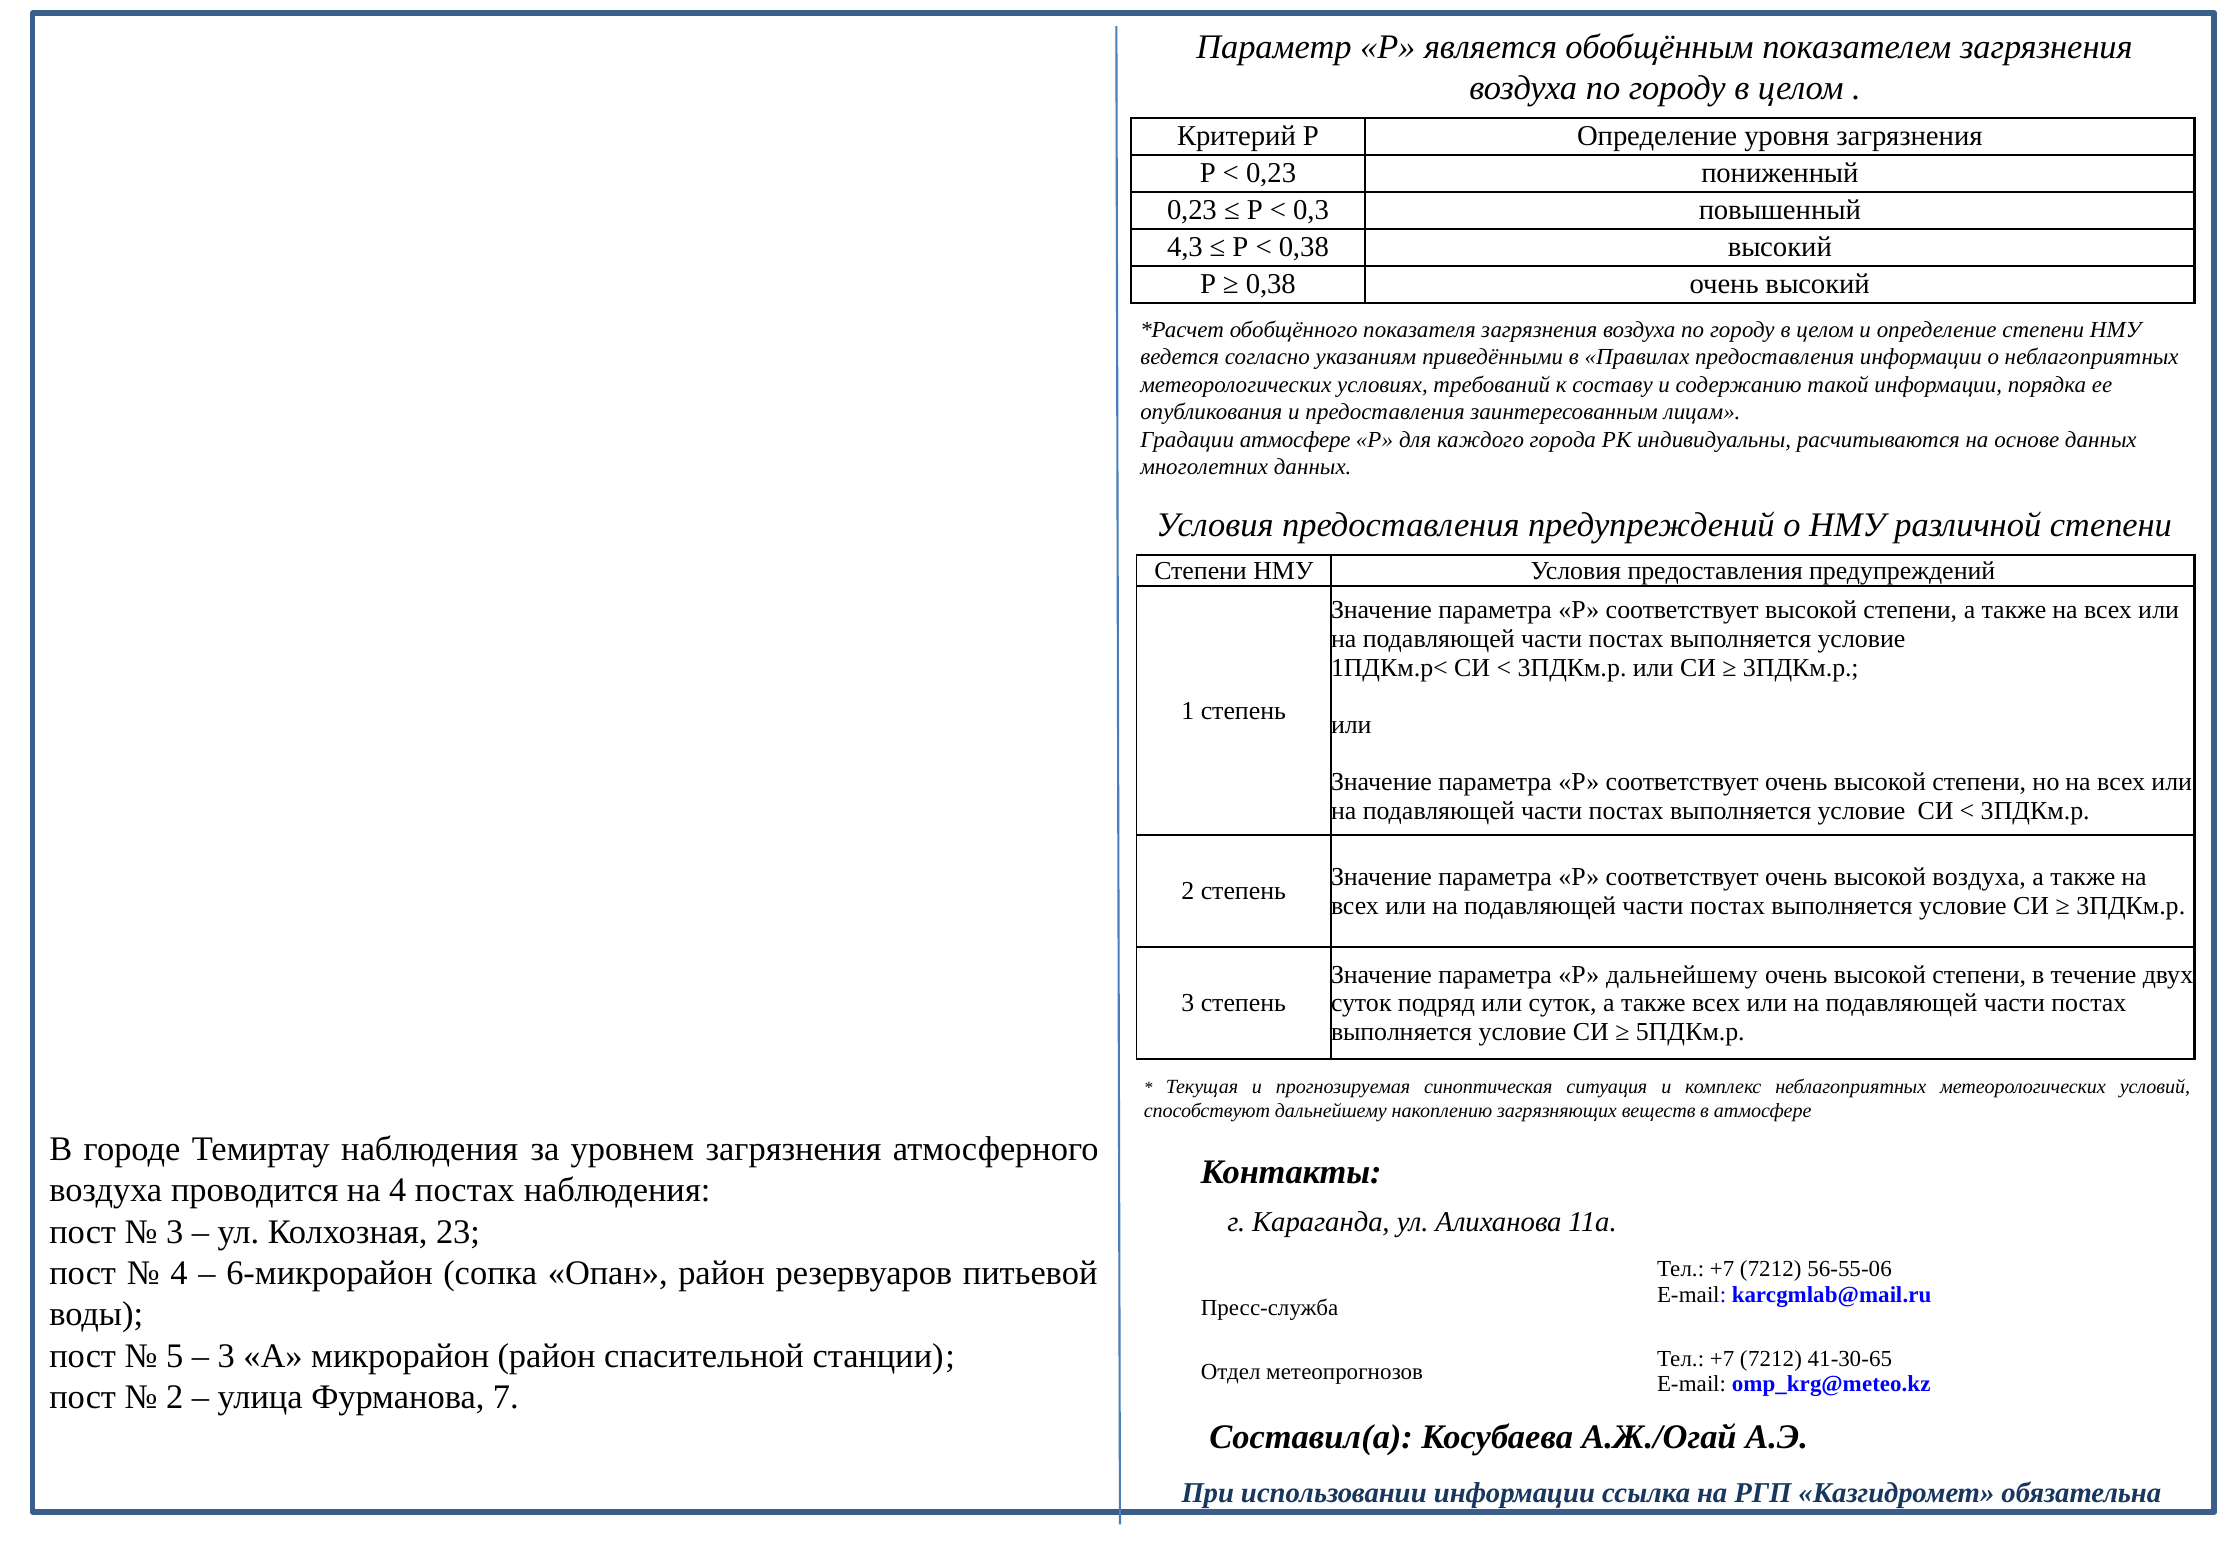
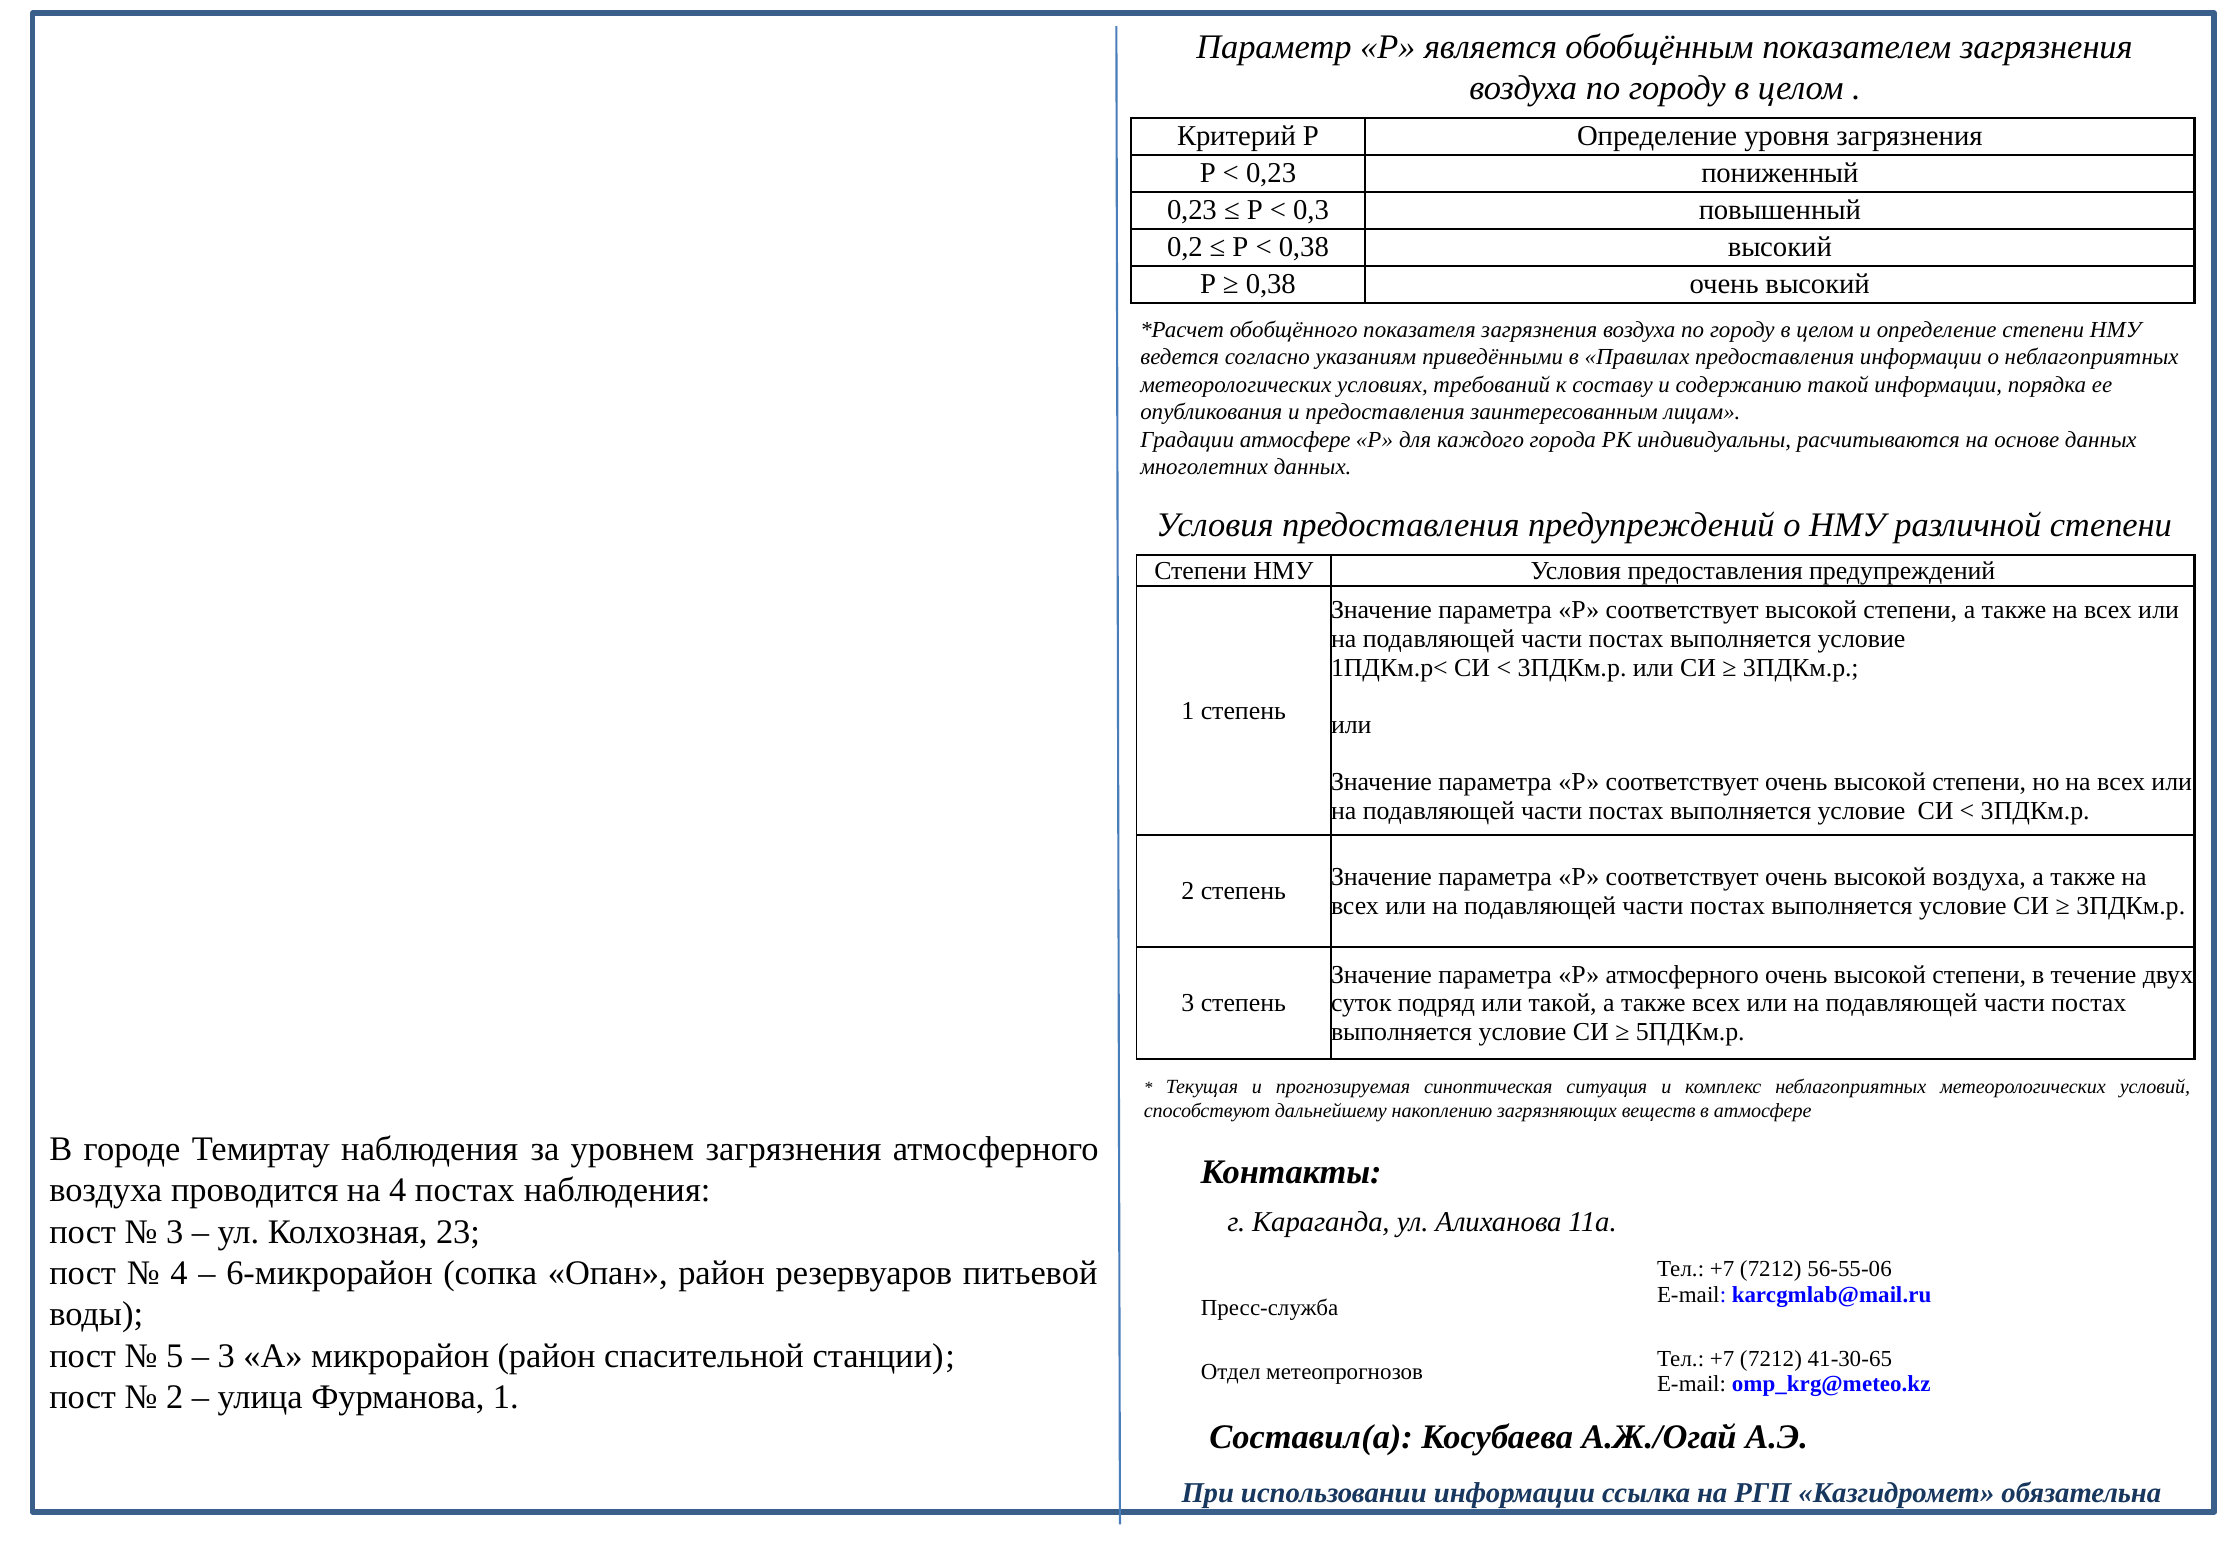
4,3: 4,3 -> 0,2
Р дальнейшему: дальнейшему -> атмосферного
или суток: суток -> такой
Фурманова 7: 7 -> 1
